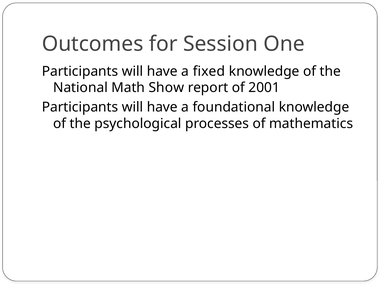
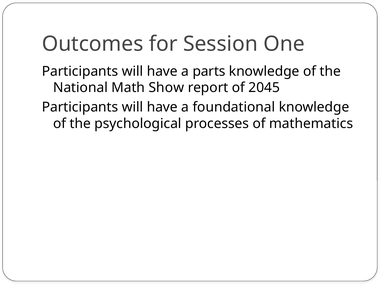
fixed: fixed -> parts
2001: 2001 -> 2045
